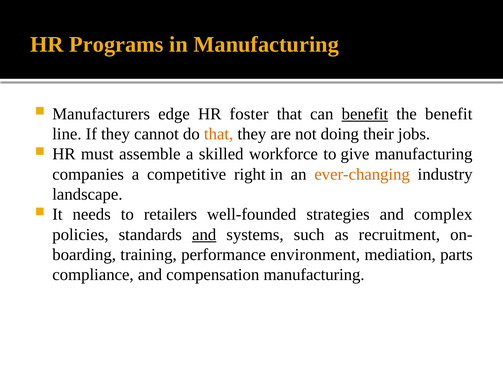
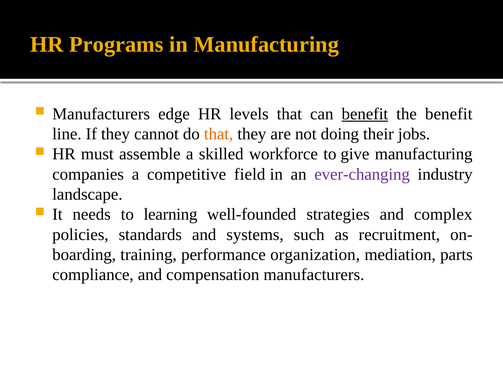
foster: foster -> levels
right: right -> field
ever-changing colour: orange -> purple
retailers: retailers -> learning
and at (204, 235) underline: present -> none
environment: environment -> organization
compensation manufacturing: manufacturing -> manufacturers
